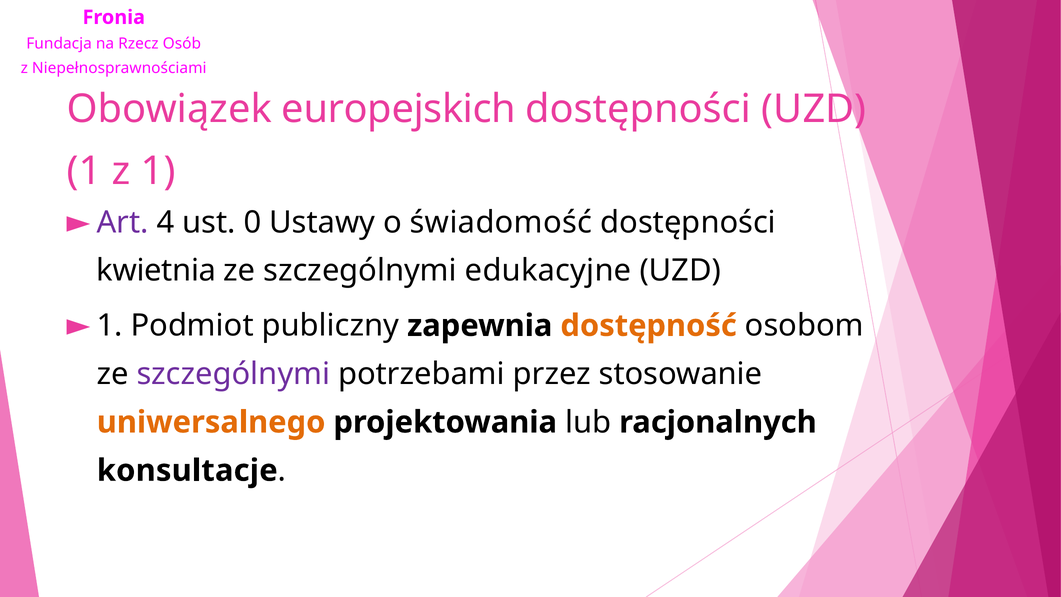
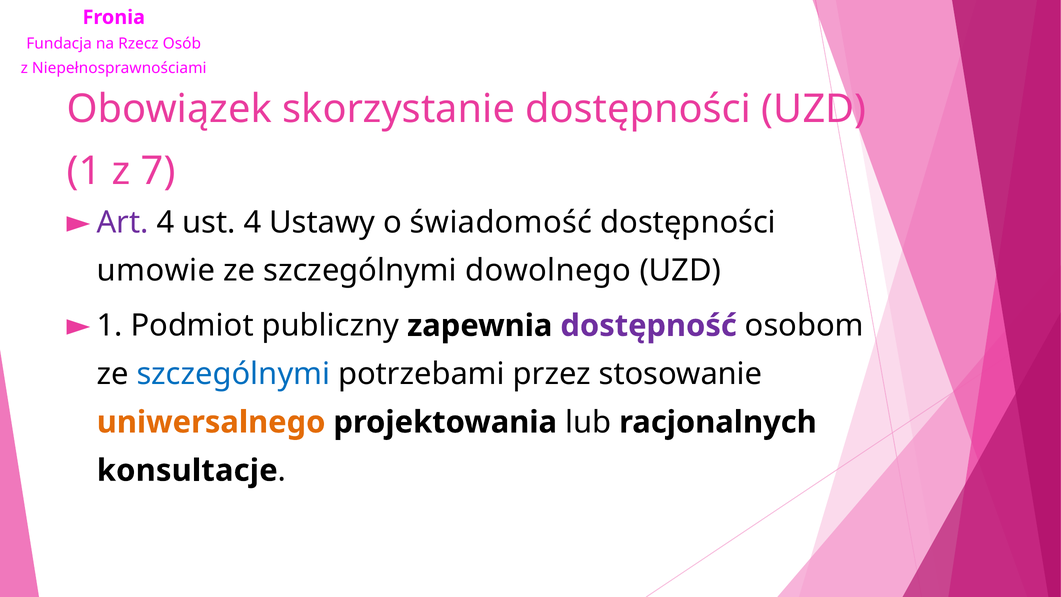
europejskich: europejskich -> skorzystanie
z 1: 1 -> 7
ust 0: 0 -> 4
kwietnia: kwietnia -> umowie
edukacyjne: edukacyjne -> dowolnego
dostępność colour: orange -> purple
szczególnymi at (233, 374) colour: purple -> blue
